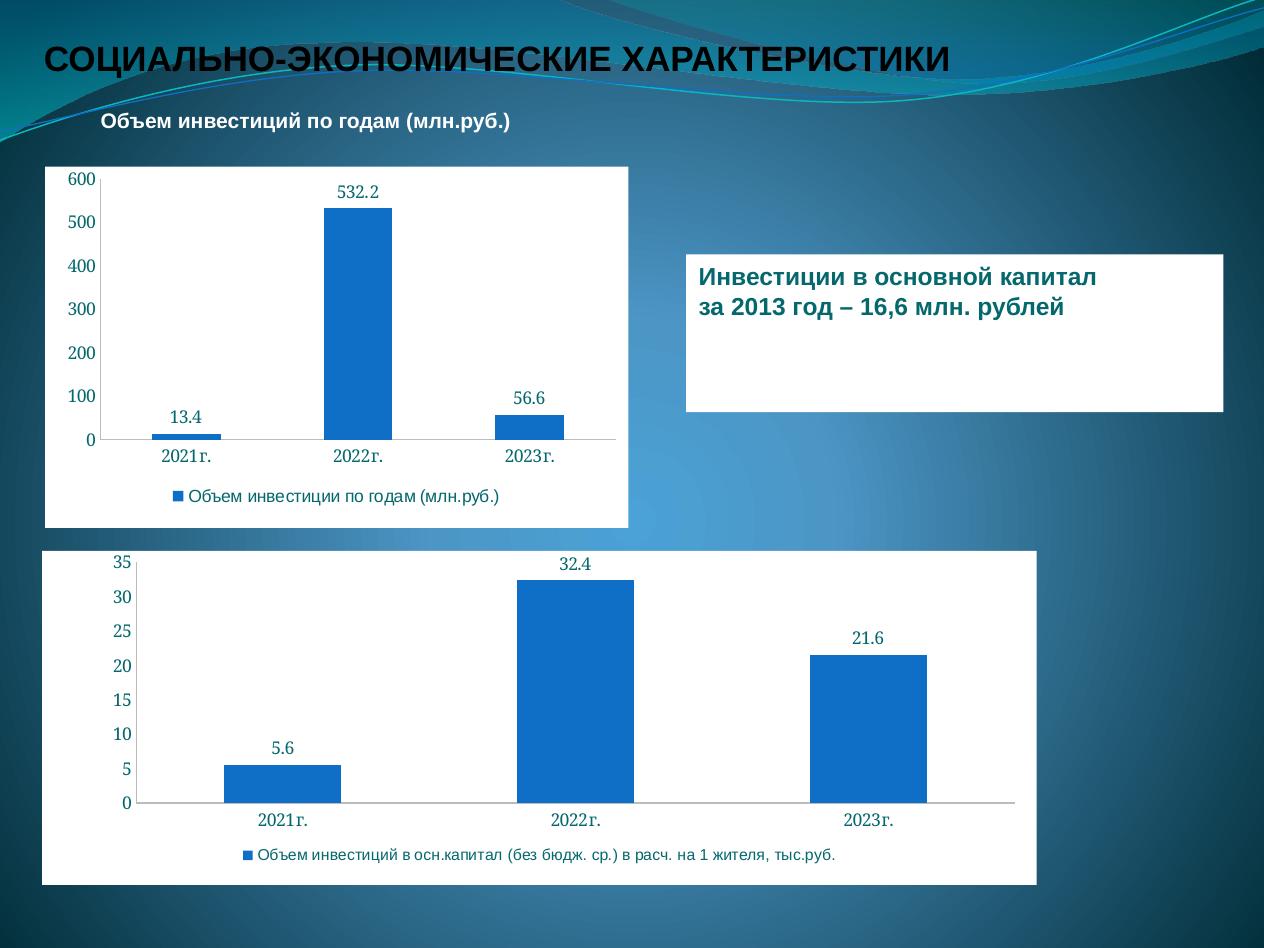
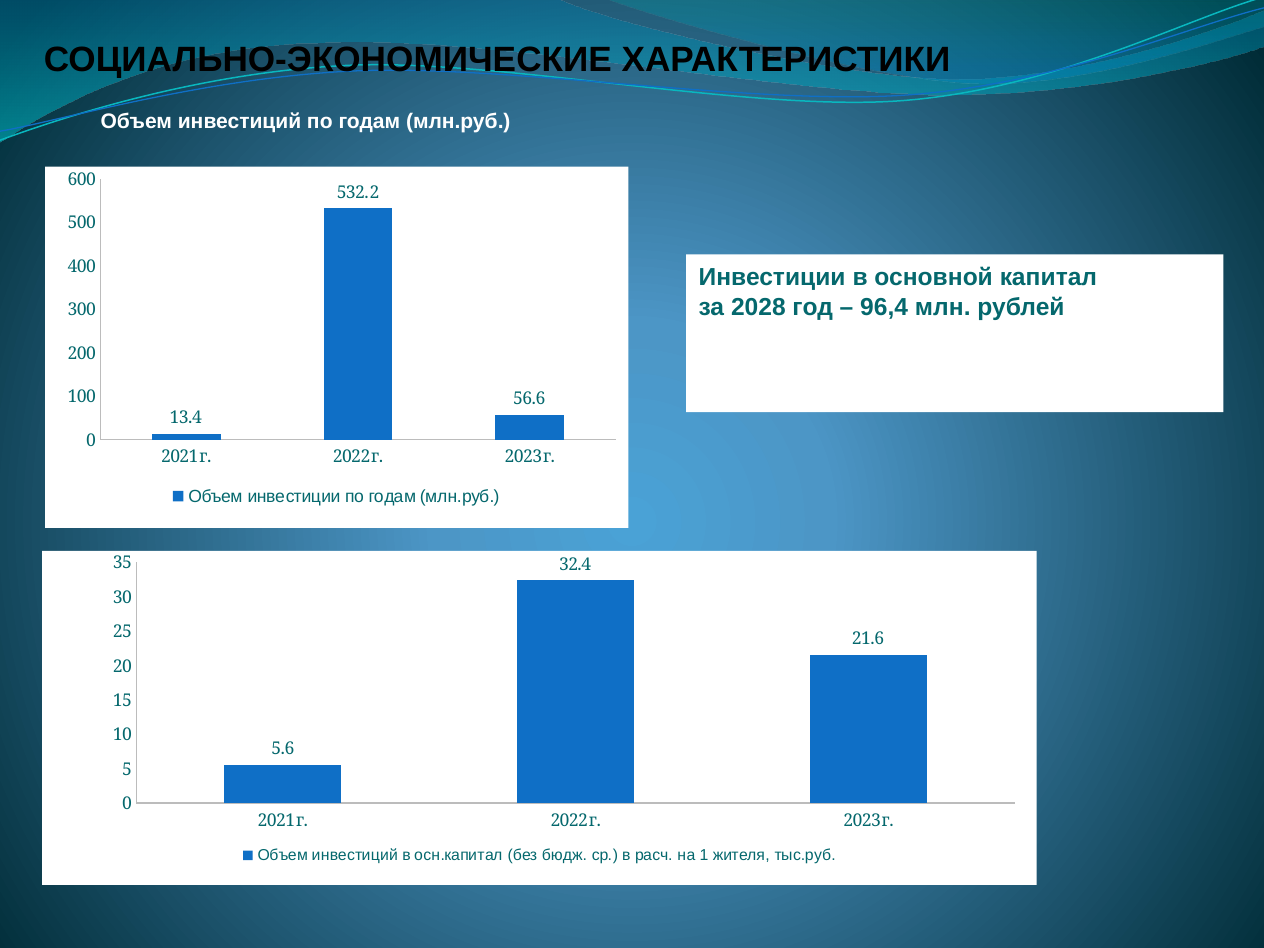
2013: 2013 -> 2028
16,6: 16,6 -> 96,4
